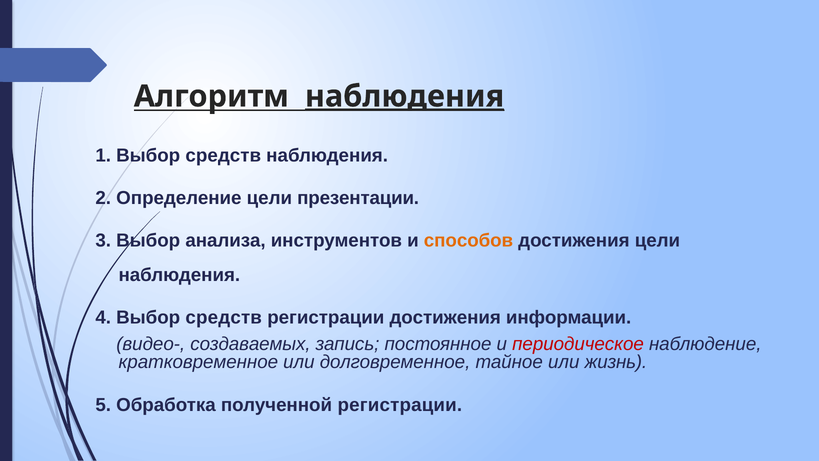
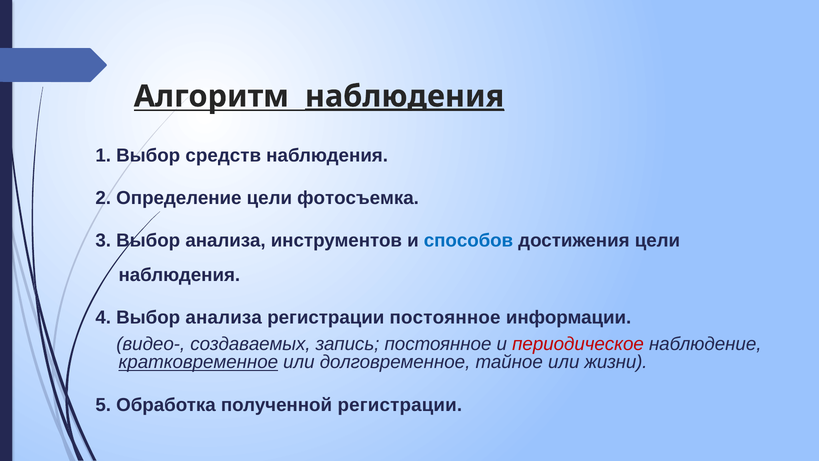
презентации: презентации -> фотосъемка
способов colour: orange -> blue
4 Выбор средств: средств -> анализа
регистрации достижения: достижения -> постоянное
кратковременное underline: none -> present
жизнь: жизнь -> жизни
